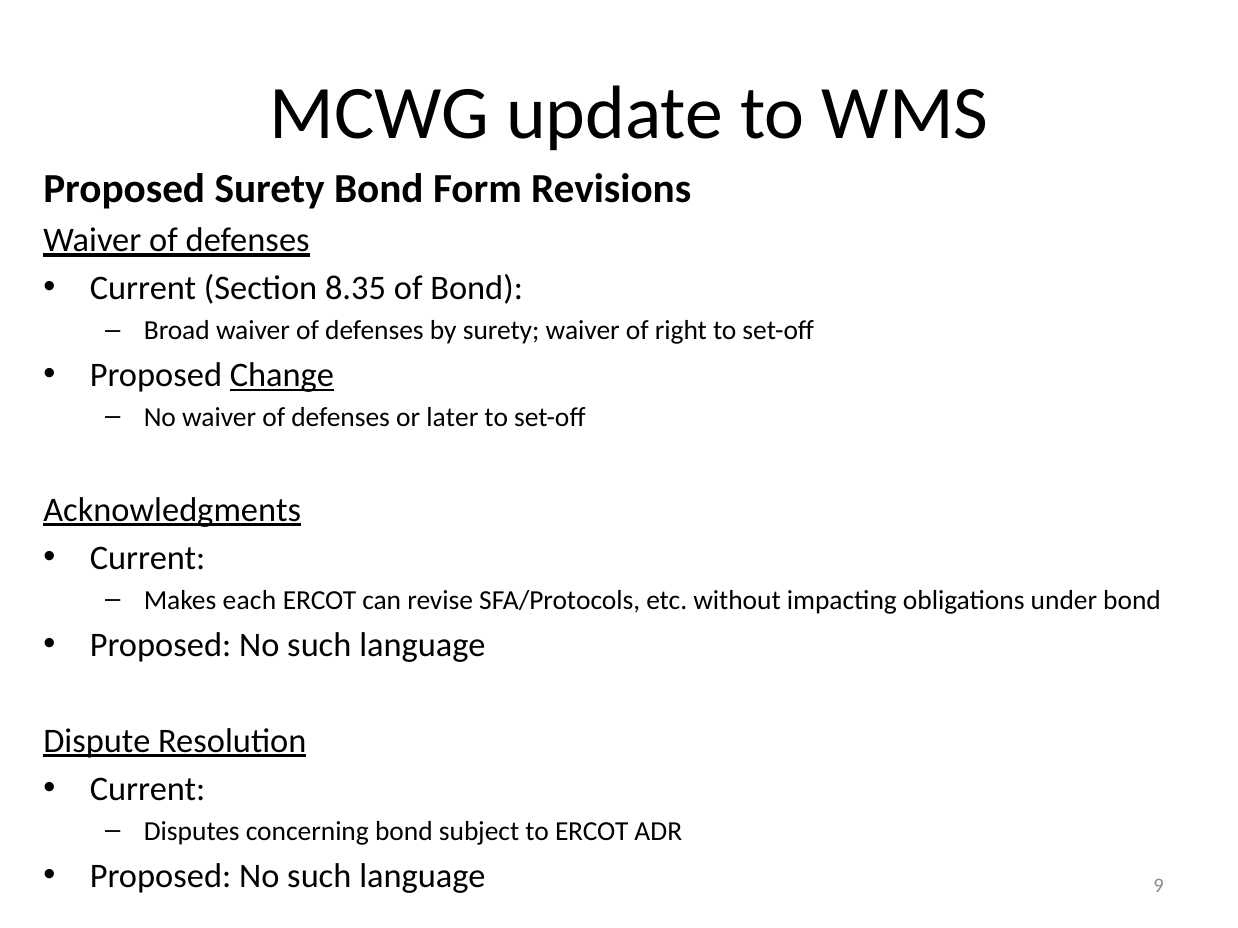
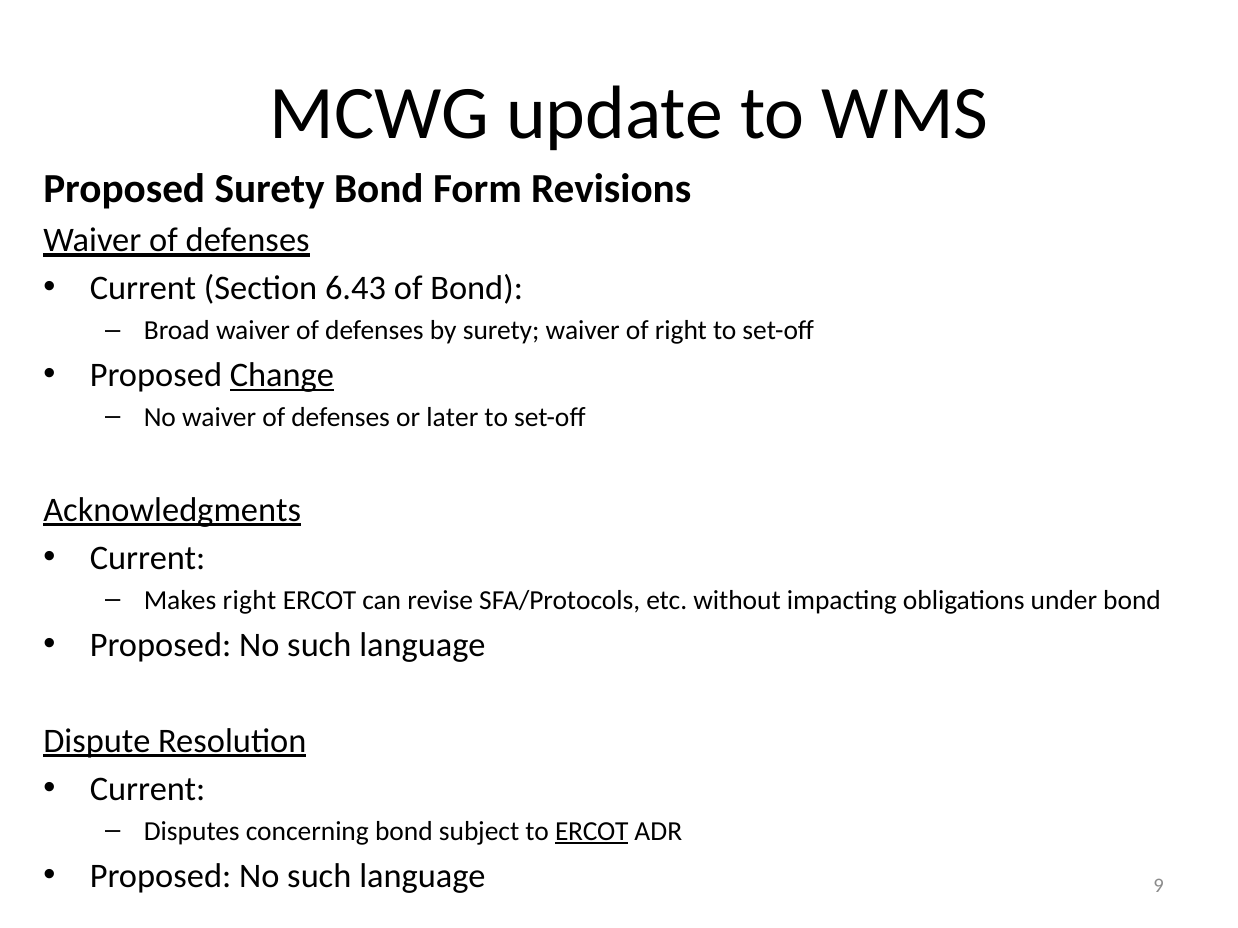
8.35: 8.35 -> 6.43
Makes each: each -> right
ERCOT at (592, 832) underline: none -> present
